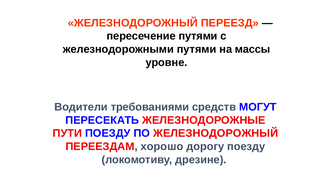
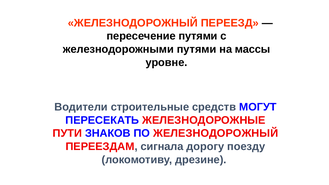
требованиями: требованиями -> строительные
ПУТИ ПОЕЗДУ: ПОЕЗДУ -> ЗНАКОВ
хорошо: хорошо -> сигнала
